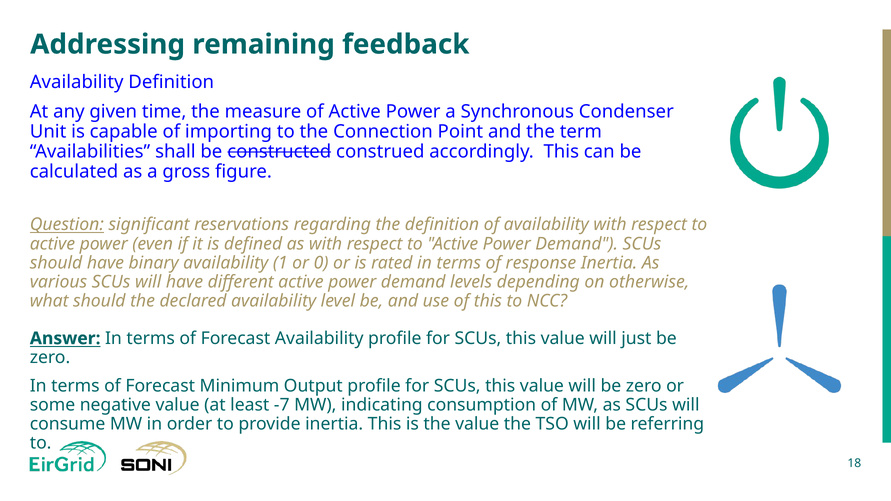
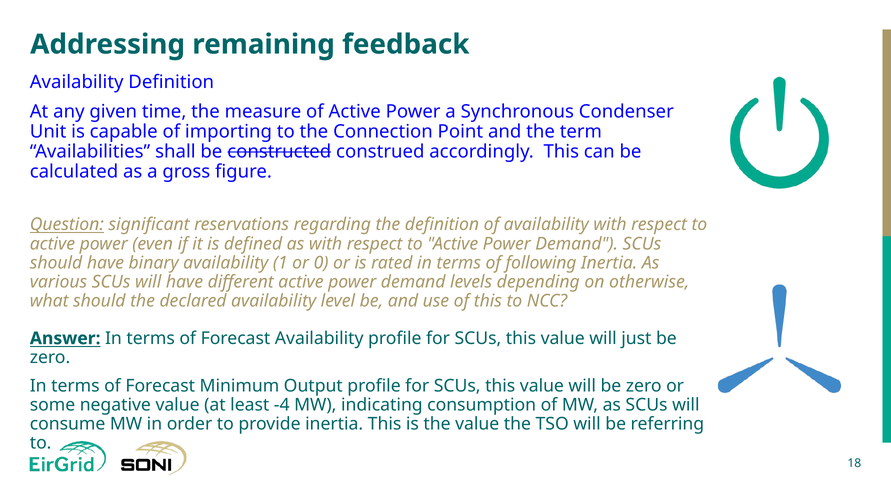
response: response -> following
-7: -7 -> -4
